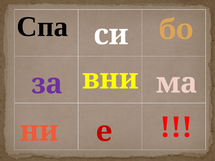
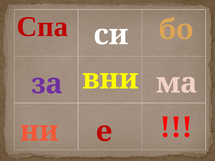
Спа colour: black -> red
